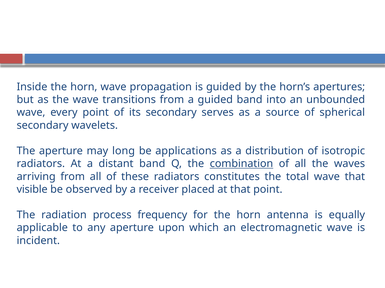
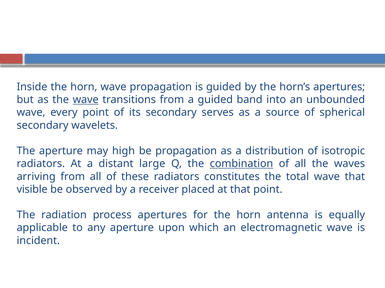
wave at (86, 100) underline: none -> present
long: long -> high
be applications: applications -> propagation
distant band: band -> large
process frequency: frequency -> apertures
